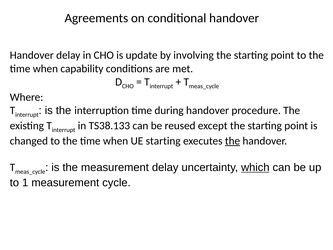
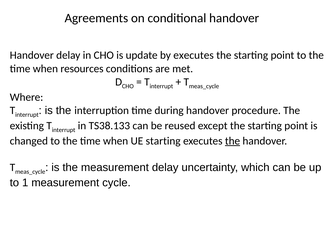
by involving: involving -> executes
capability: capability -> resources
which underline: present -> none
